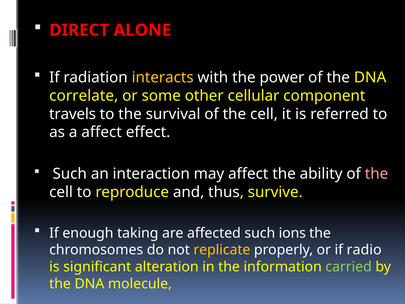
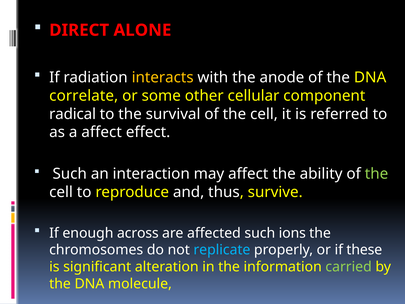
power: power -> anode
travels: travels -> radical
the at (377, 174) colour: pink -> light green
taking: taking -> across
replicate colour: yellow -> light blue
radio: radio -> these
